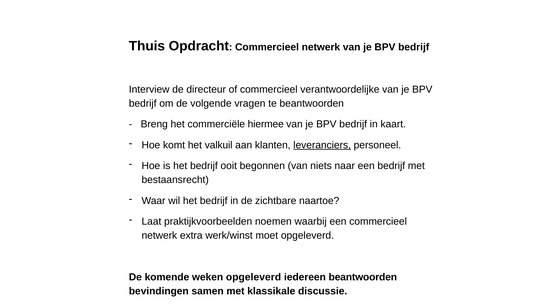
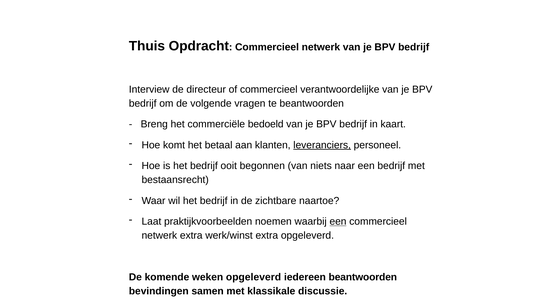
hiermee: hiermee -> bedoeld
valkuil: valkuil -> betaal
een at (338, 221) underline: none -> present
werk/winst moet: moet -> extra
